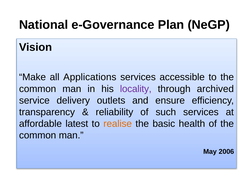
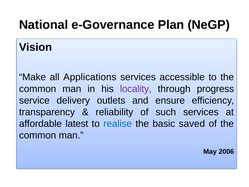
archived: archived -> progress
realise colour: orange -> blue
health: health -> saved
